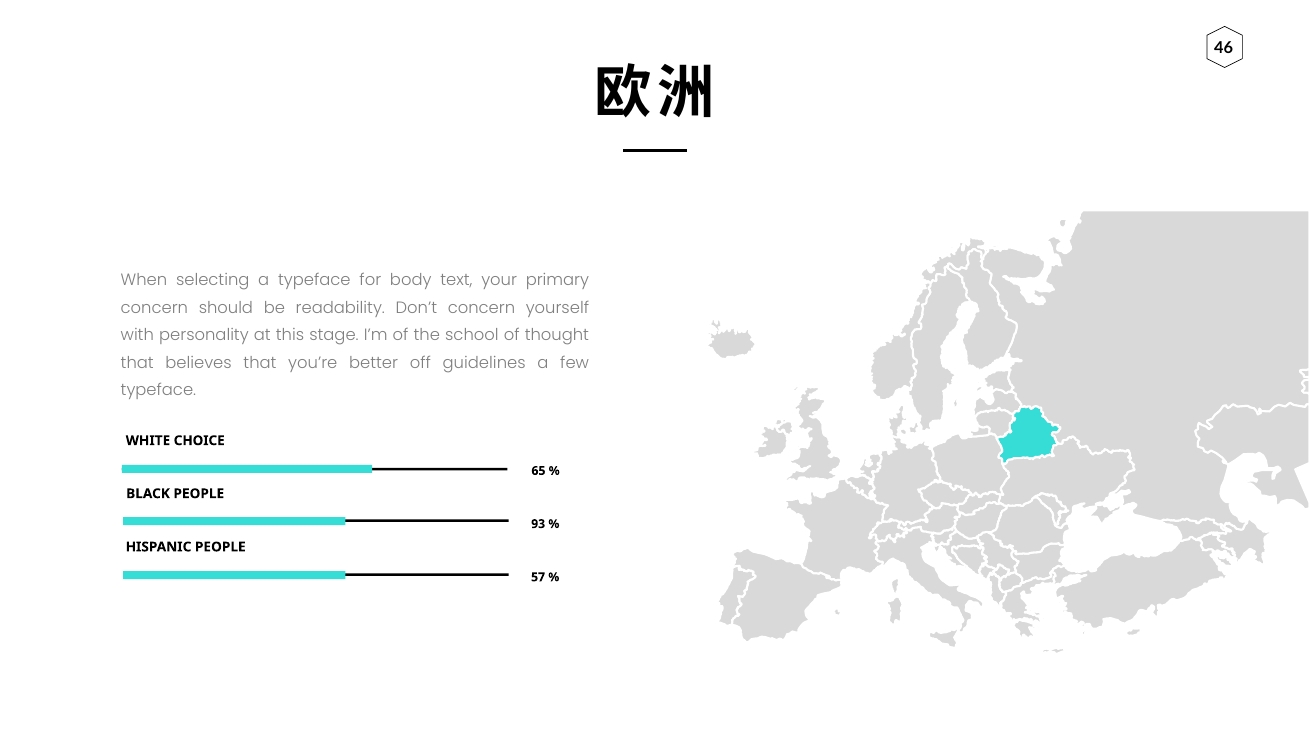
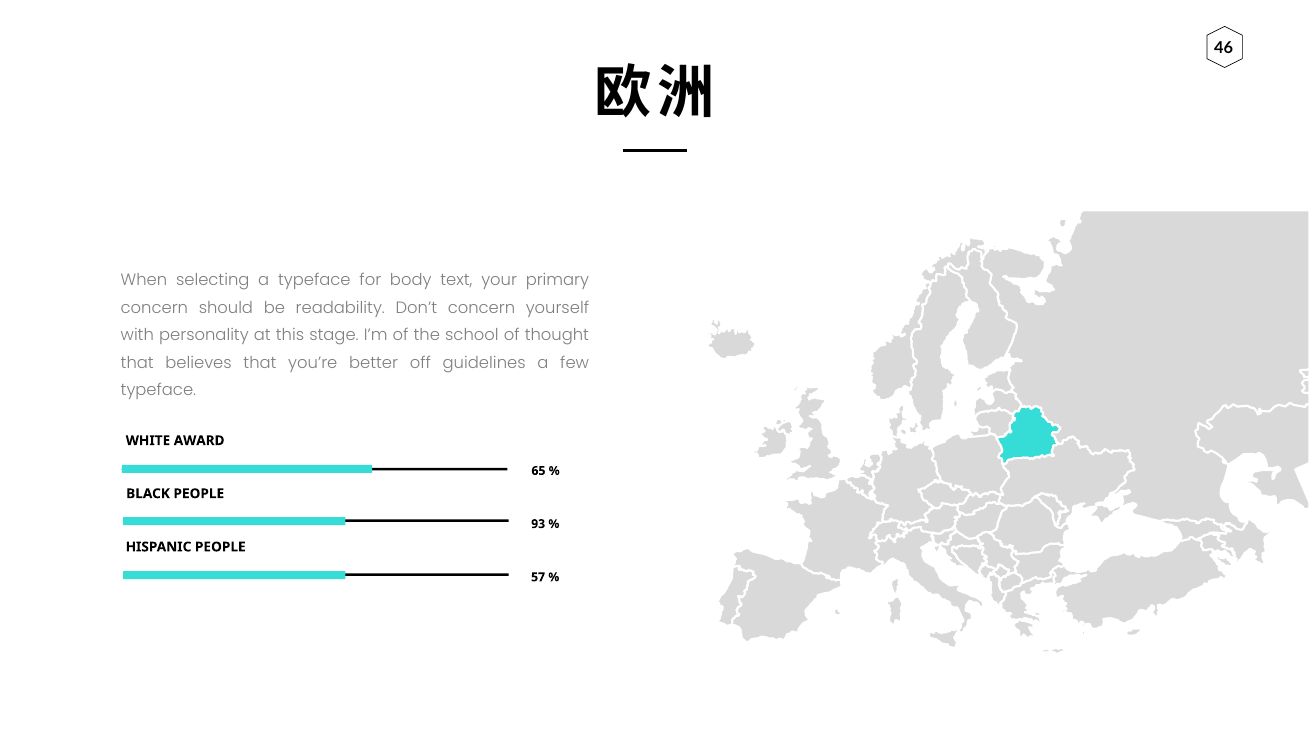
CHOICE: CHOICE -> AWARD
